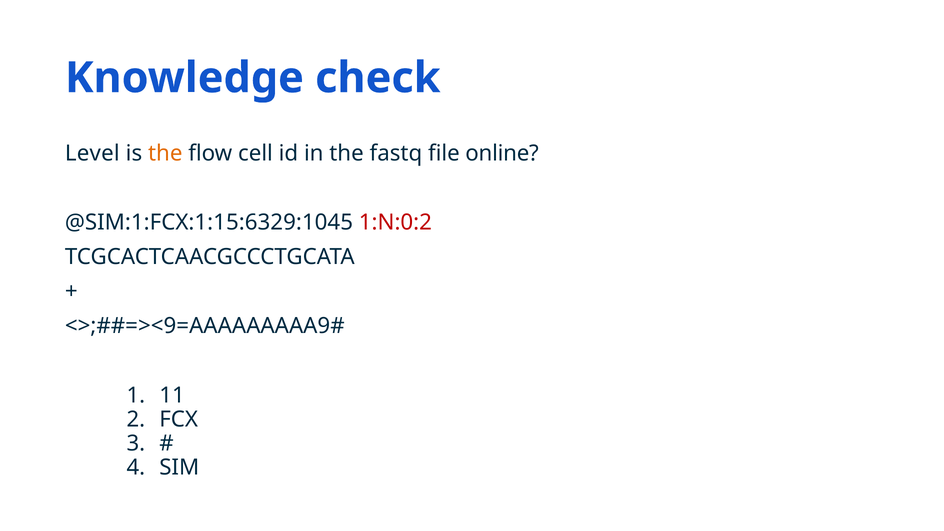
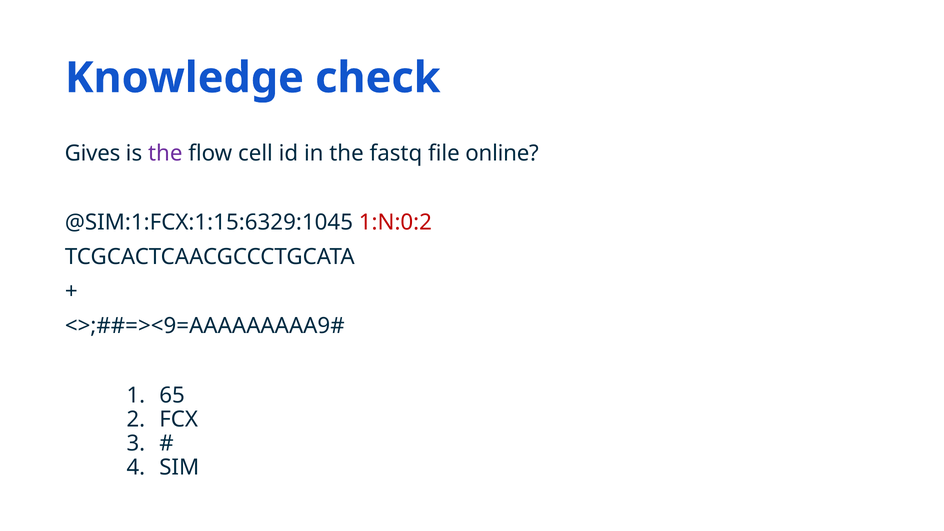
Level: Level -> Gives
the at (165, 153) colour: orange -> purple
11: 11 -> 65
